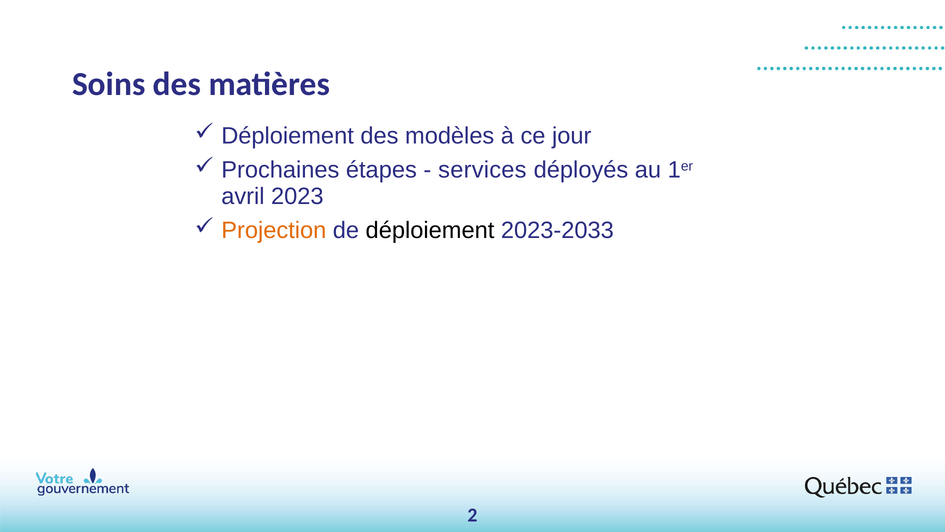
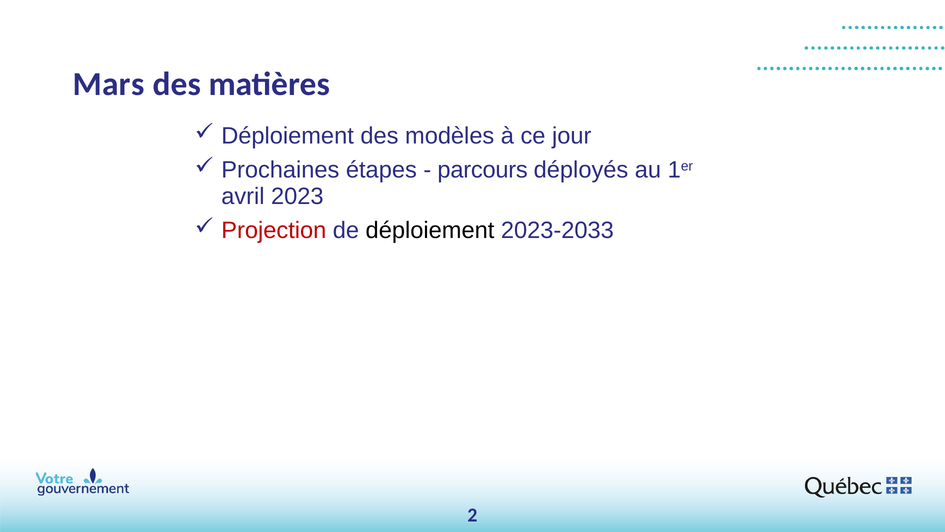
Soins: Soins -> Mars
services: services -> parcours
Projection colour: orange -> red
